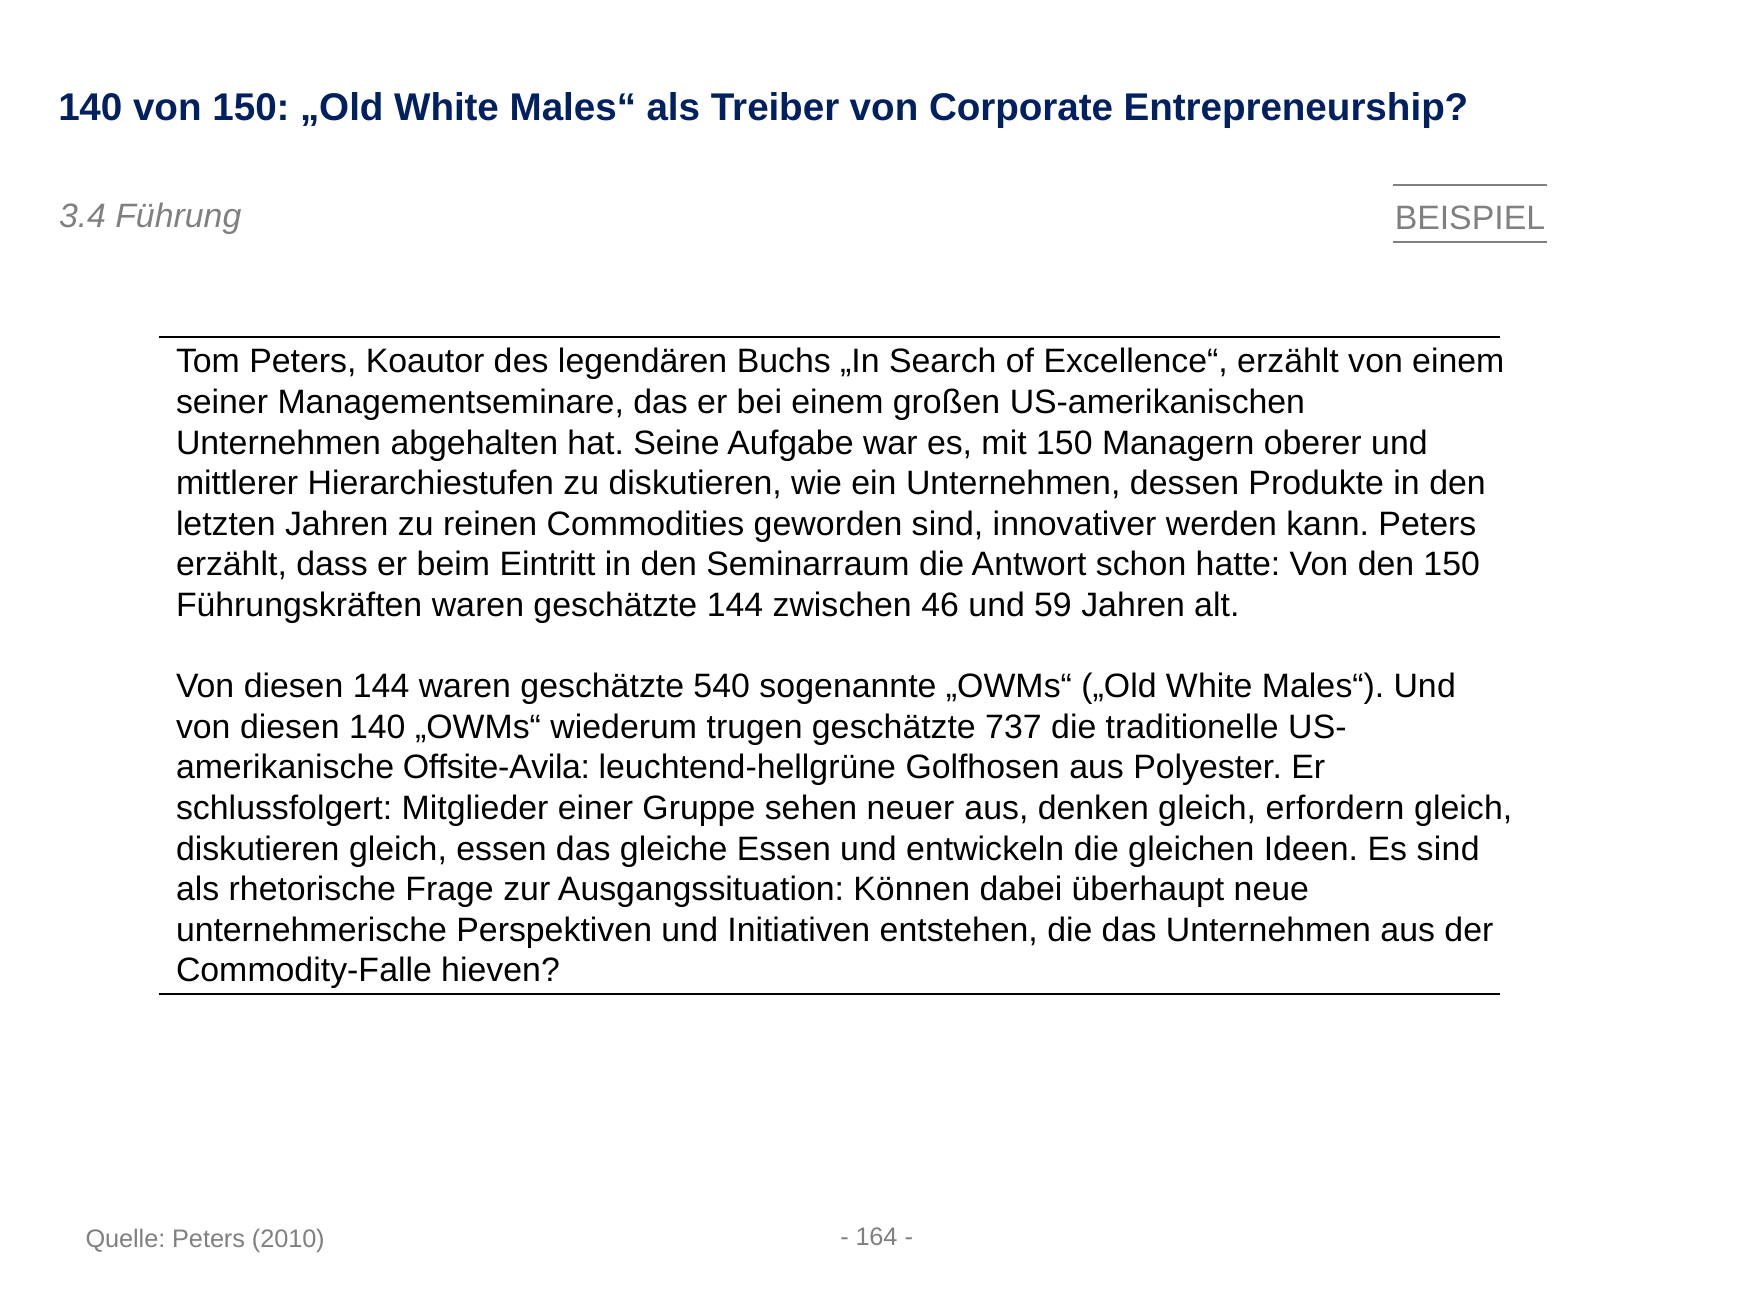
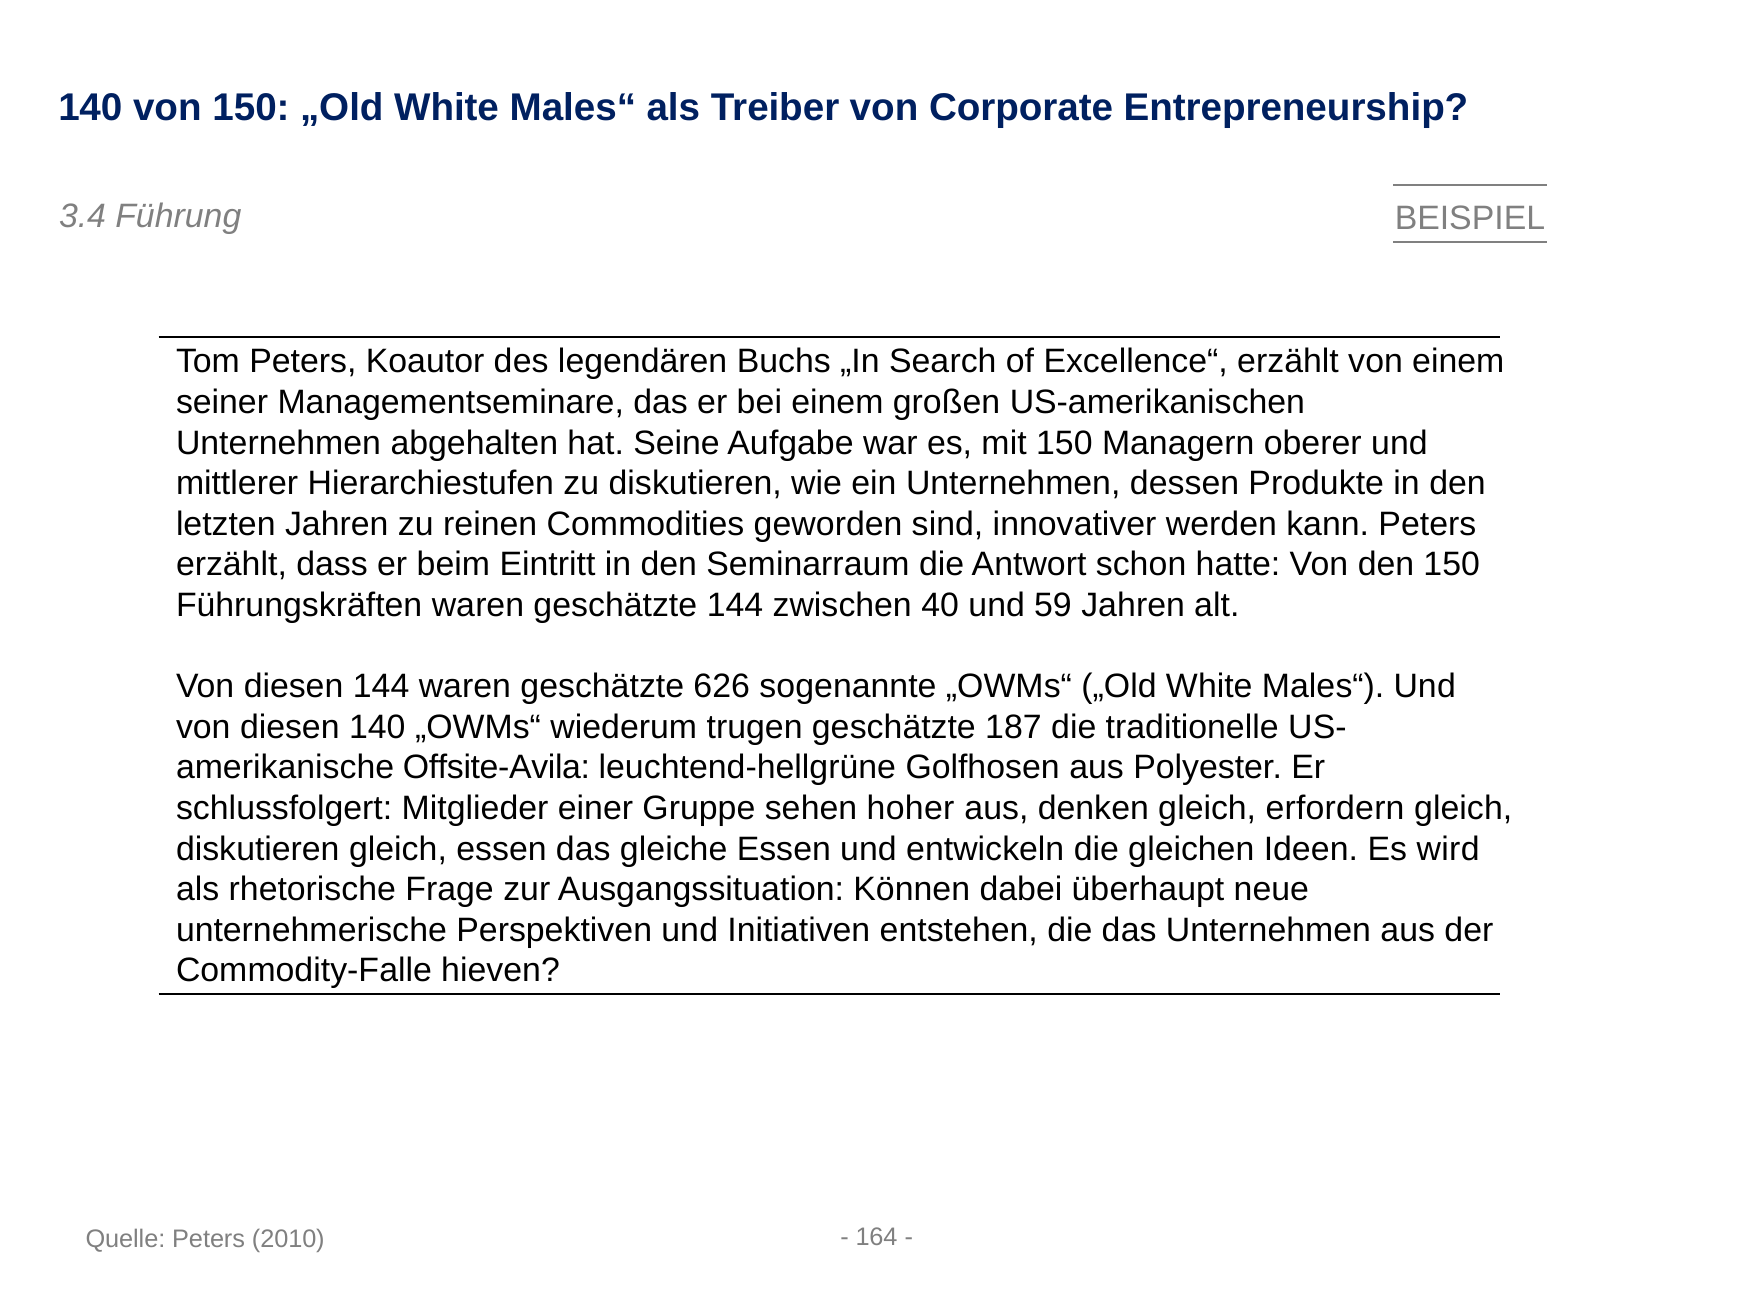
46: 46 -> 40
540: 540 -> 626
737: 737 -> 187
neuer: neuer -> hoher
Es sind: sind -> wird
